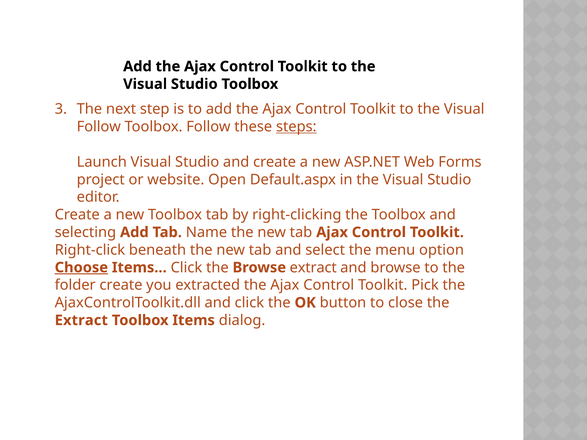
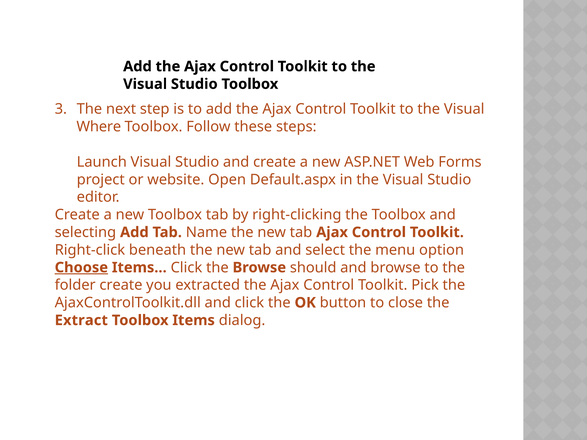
Follow at (99, 127): Follow -> Where
steps underline: present -> none
Browse extract: extract -> should
